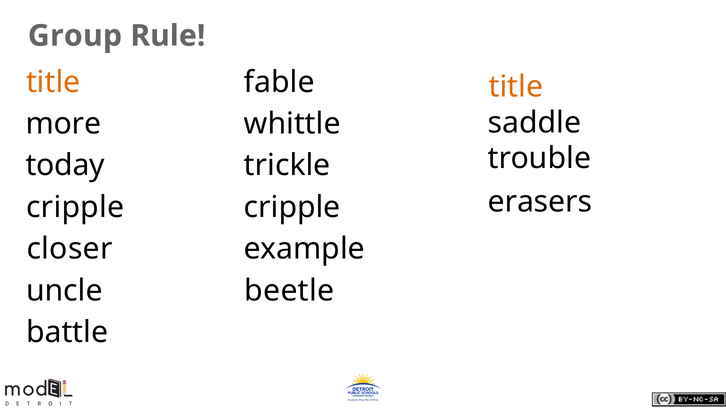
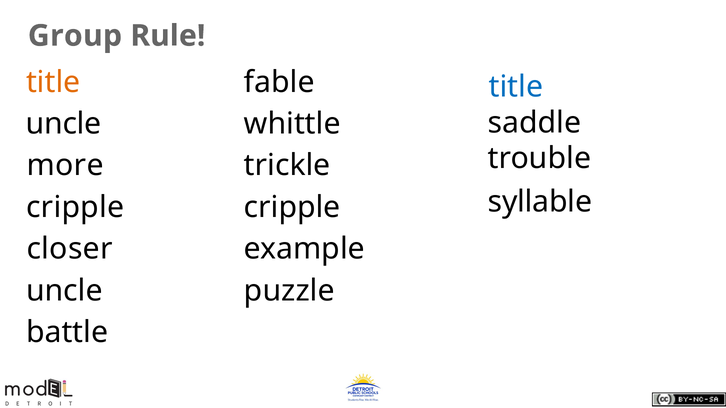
title at (516, 87) colour: orange -> blue
more at (64, 124): more -> uncle
today: today -> more
erasers: erasers -> syllable
beetle: beetle -> puzzle
